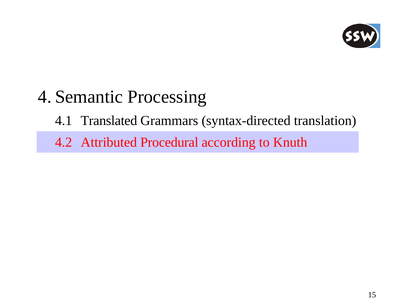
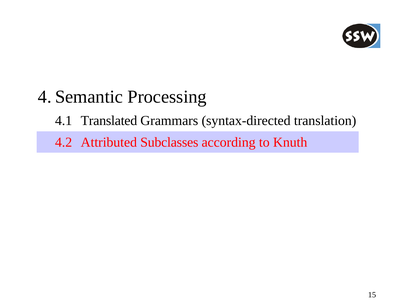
Procedural: Procedural -> Subclasses
